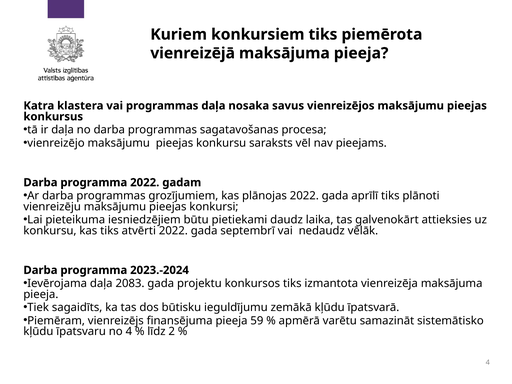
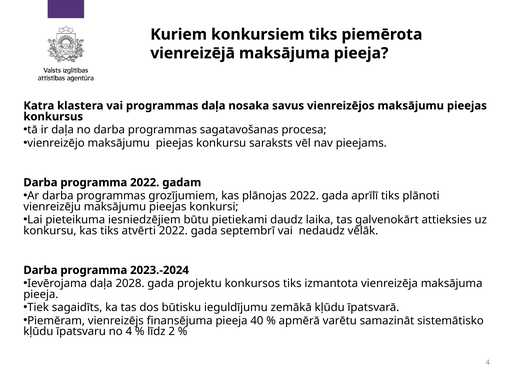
2083: 2083 -> 2028
59: 59 -> 40
